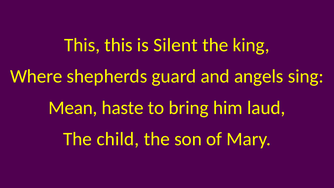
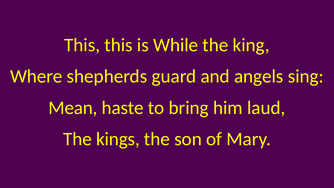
Silent: Silent -> While
child: child -> kings
